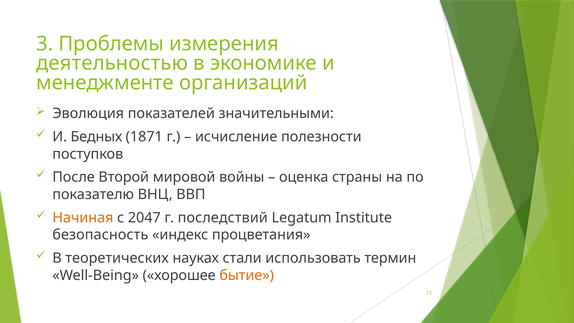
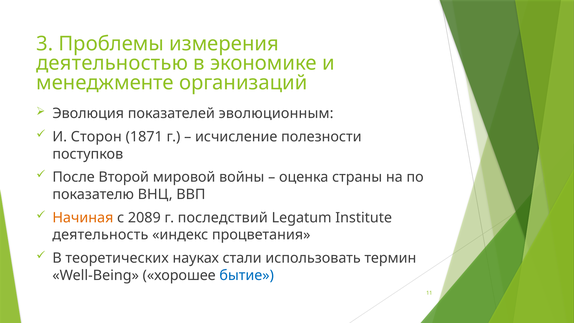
значительными: значительными -> эволюционным
Бедных: Бедных -> Сторон
2047: 2047 -> 2089
безопасность: безопасность -> деятельность
бытие colour: orange -> blue
